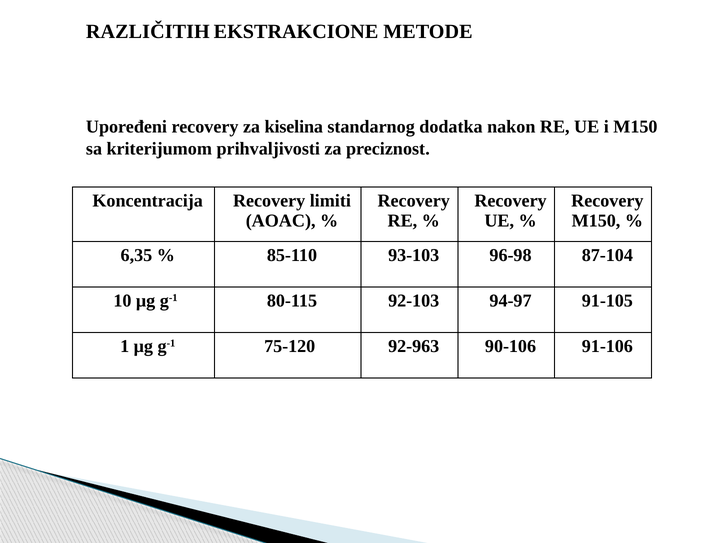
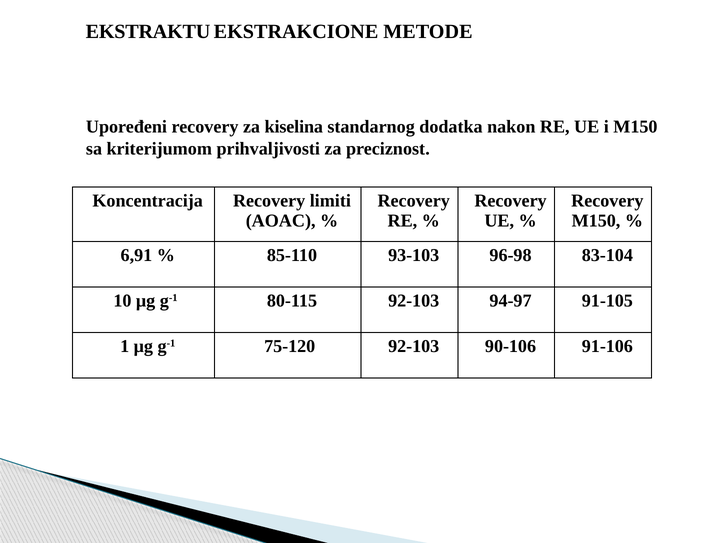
RAZLIČITIH: RAZLIČITIH -> EKSTRAKTU
6,35: 6,35 -> 6,91
87-104: 87-104 -> 83-104
75-120 92-963: 92-963 -> 92-103
